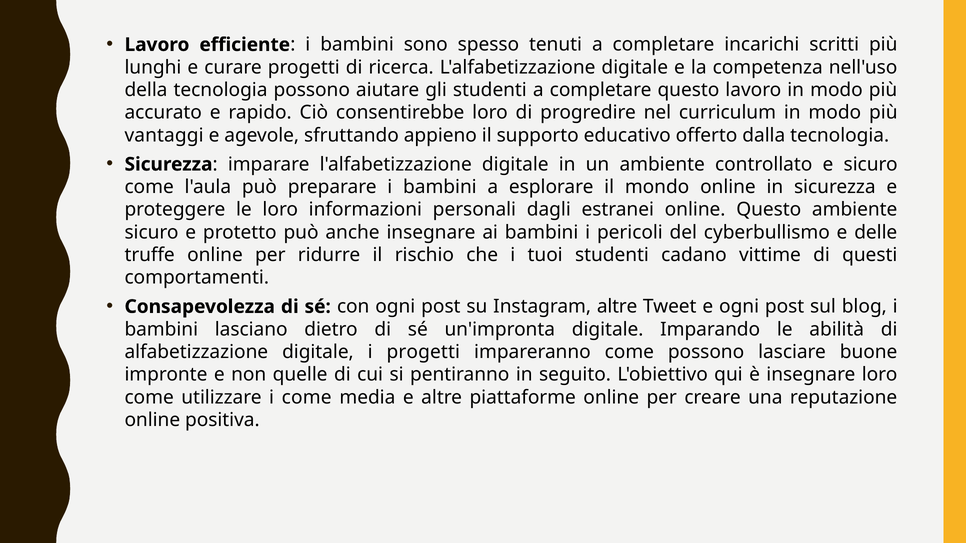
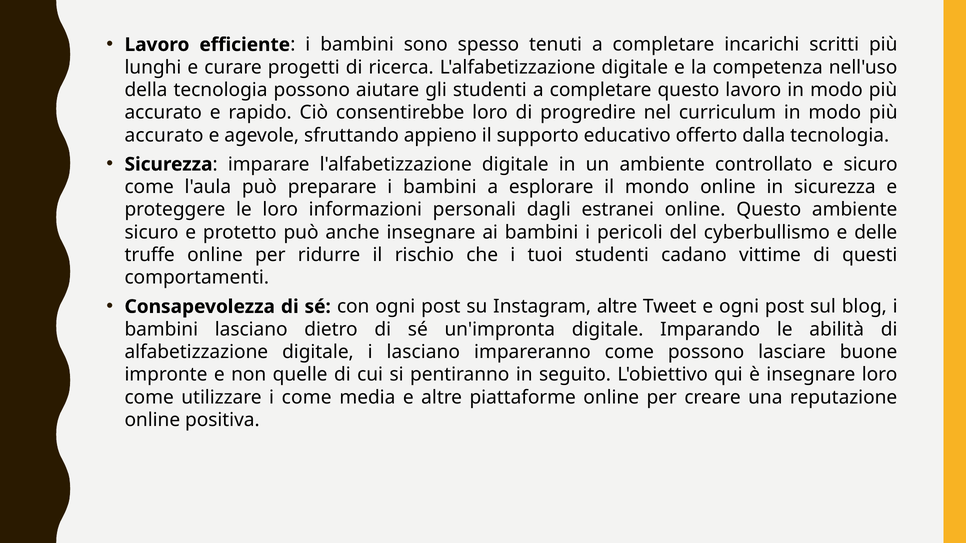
vantaggi at (164, 135): vantaggi -> accurato
i progetti: progetti -> lasciano
